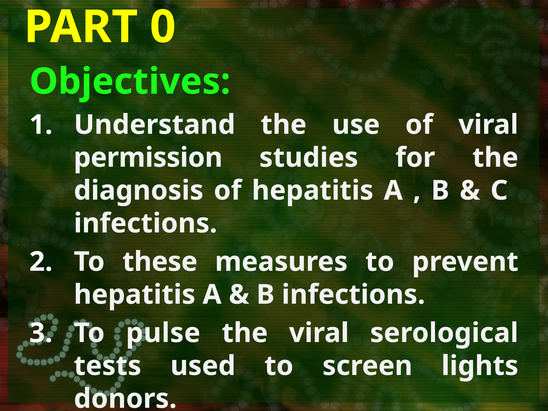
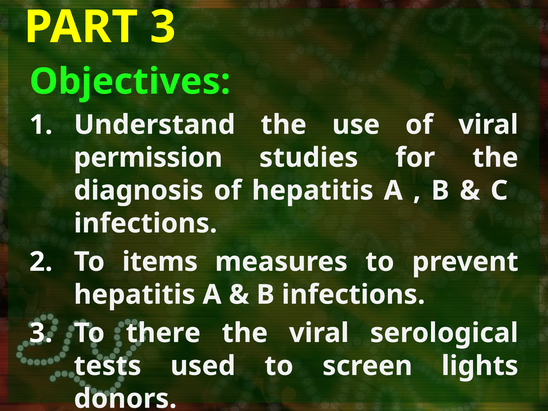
PART 0: 0 -> 3
these: these -> items
pulse: pulse -> there
